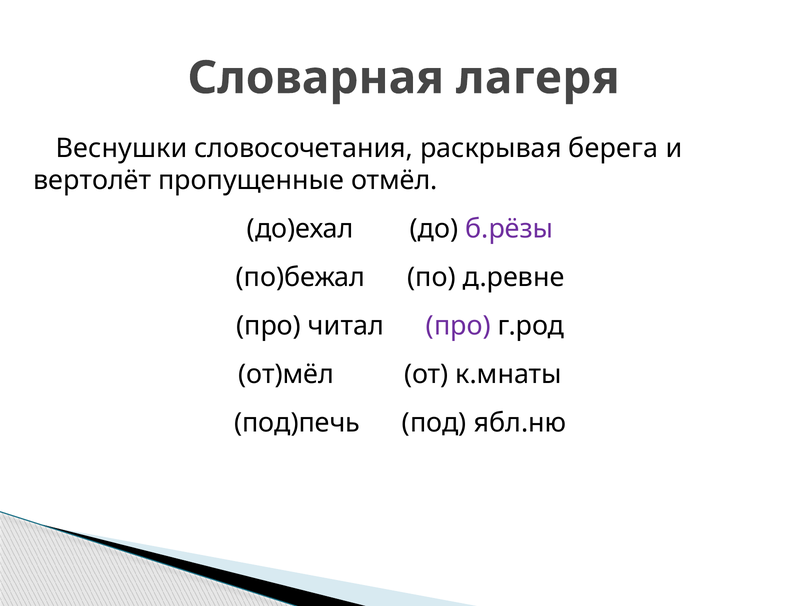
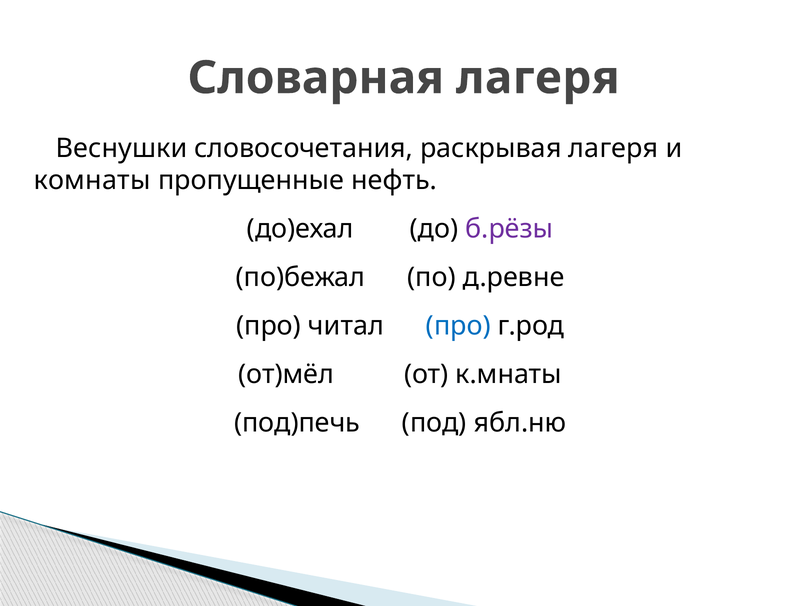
раскрывая берега: берега -> лагеря
вертолёт: вертолёт -> комнаты
отмёл: отмёл -> нефть
про at (458, 326) colour: purple -> blue
